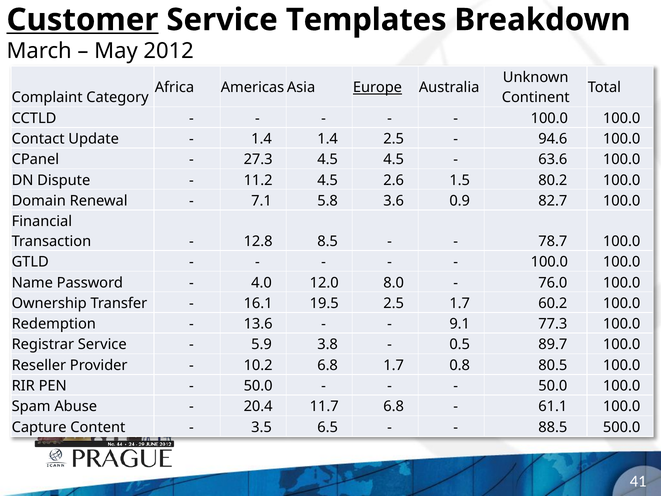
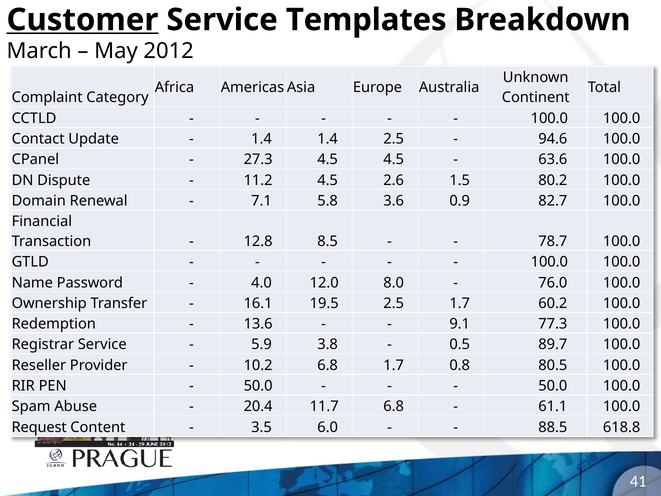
Europe underline: present -> none
Capture: Capture -> Request
6.5: 6.5 -> 6.0
500.0: 500.0 -> 618.8
